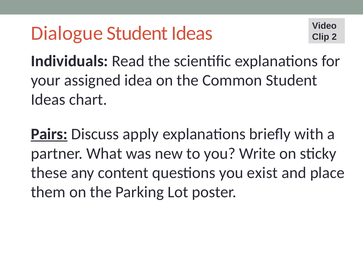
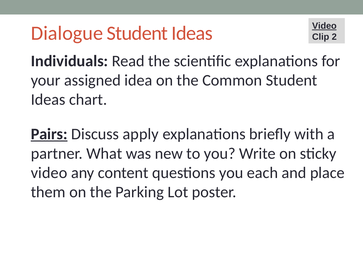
Video at (324, 26) underline: none -> present
these at (49, 173): these -> video
exist: exist -> each
